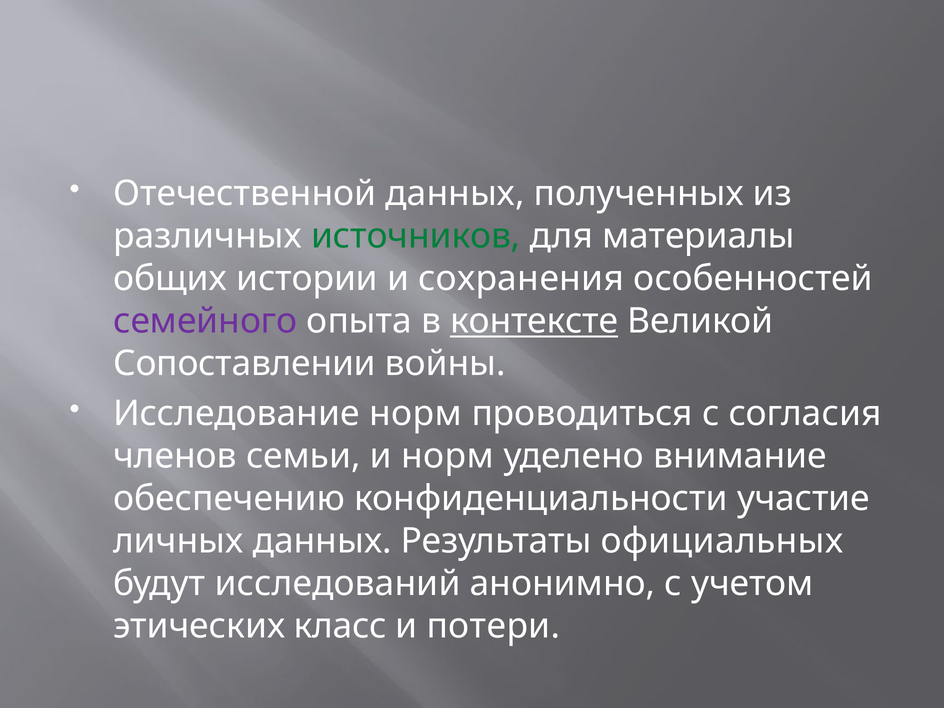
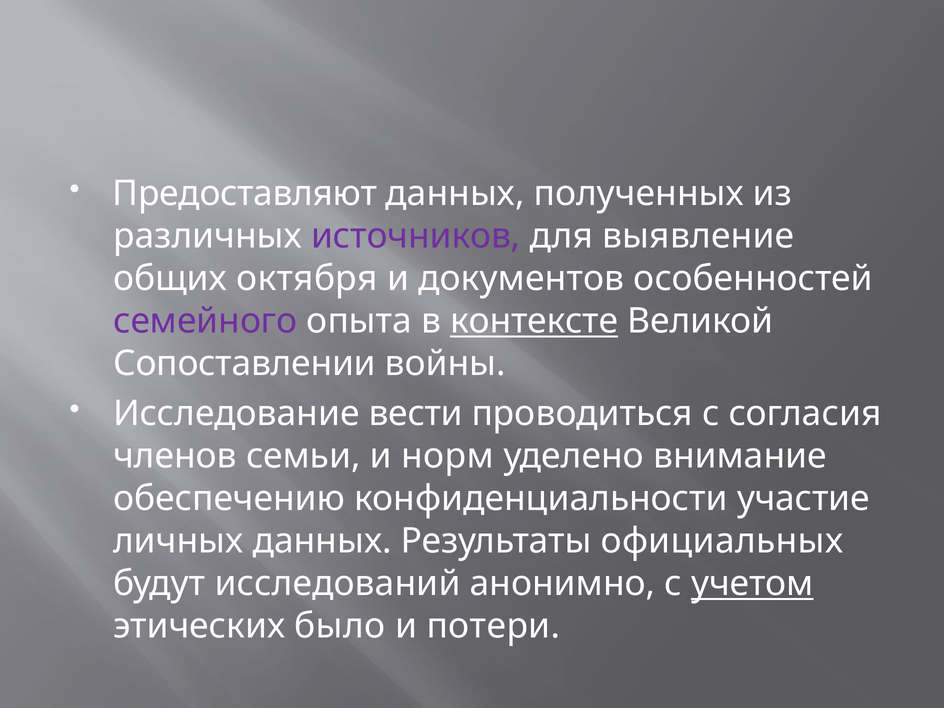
Отечественной: Отечественной -> Предоставляют
источников colour: green -> purple
материалы: материалы -> выявление
истории: истории -> октября
сохранения: сохранения -> документов
Исследование норм: норм -> вести
учетом underline: none -> present
класс: класс -> было
